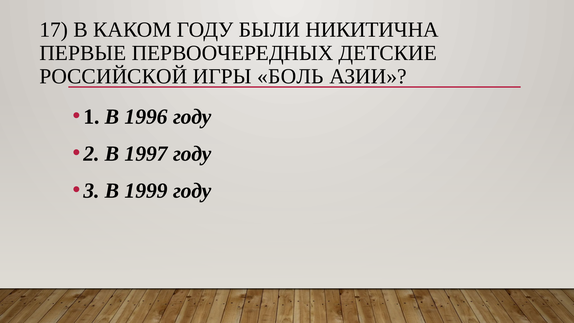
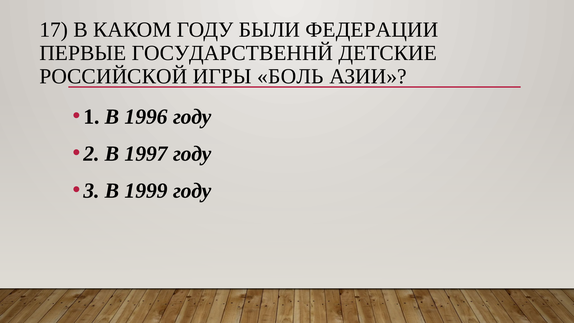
НИКИТИЧНА: НИКИТИЧНА -> ФЕДЕРАЦИИ
ПЕРВООЧЕРЕДНЫХ: ПЕРВООЧЕРЕДНЫХ -> ГОСУДАРСТВЕННЙ
